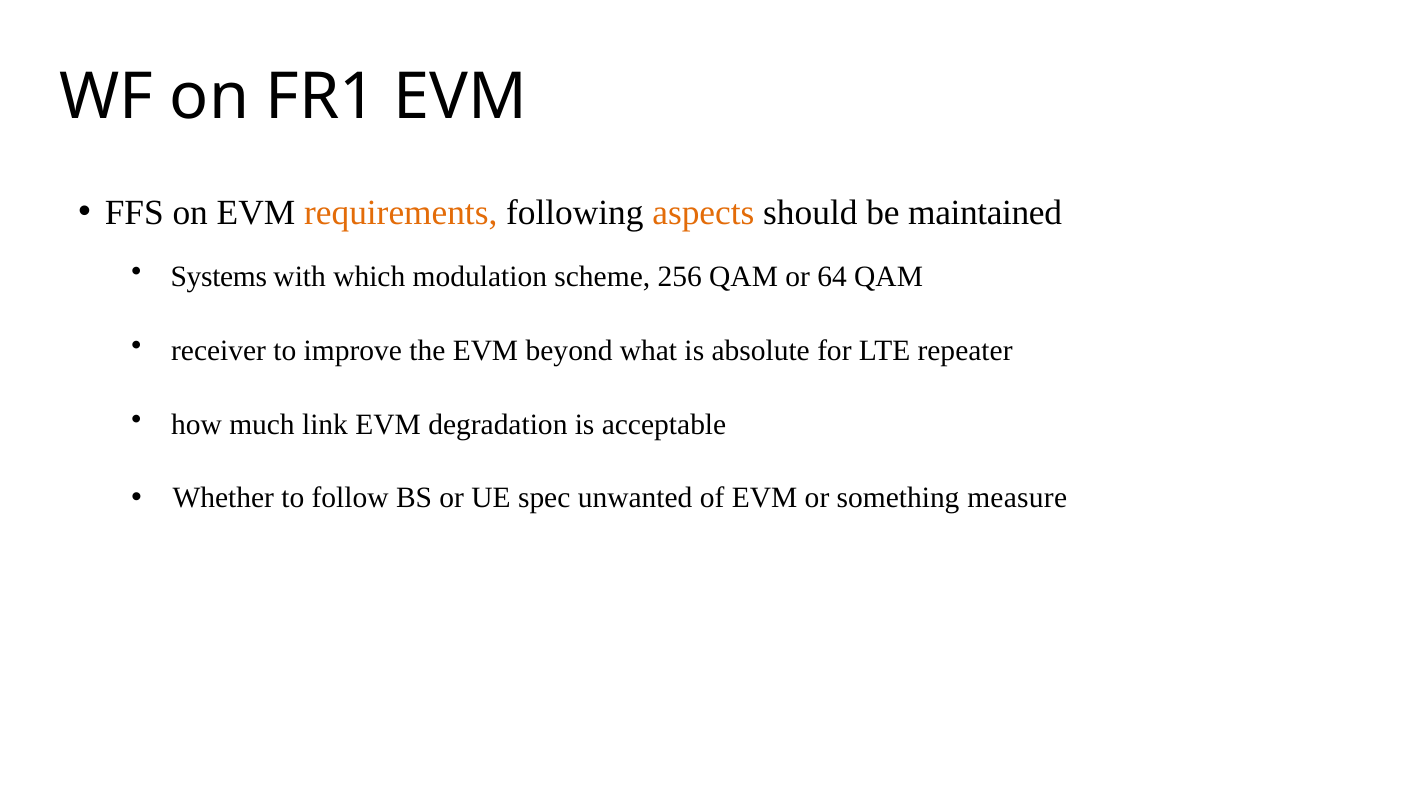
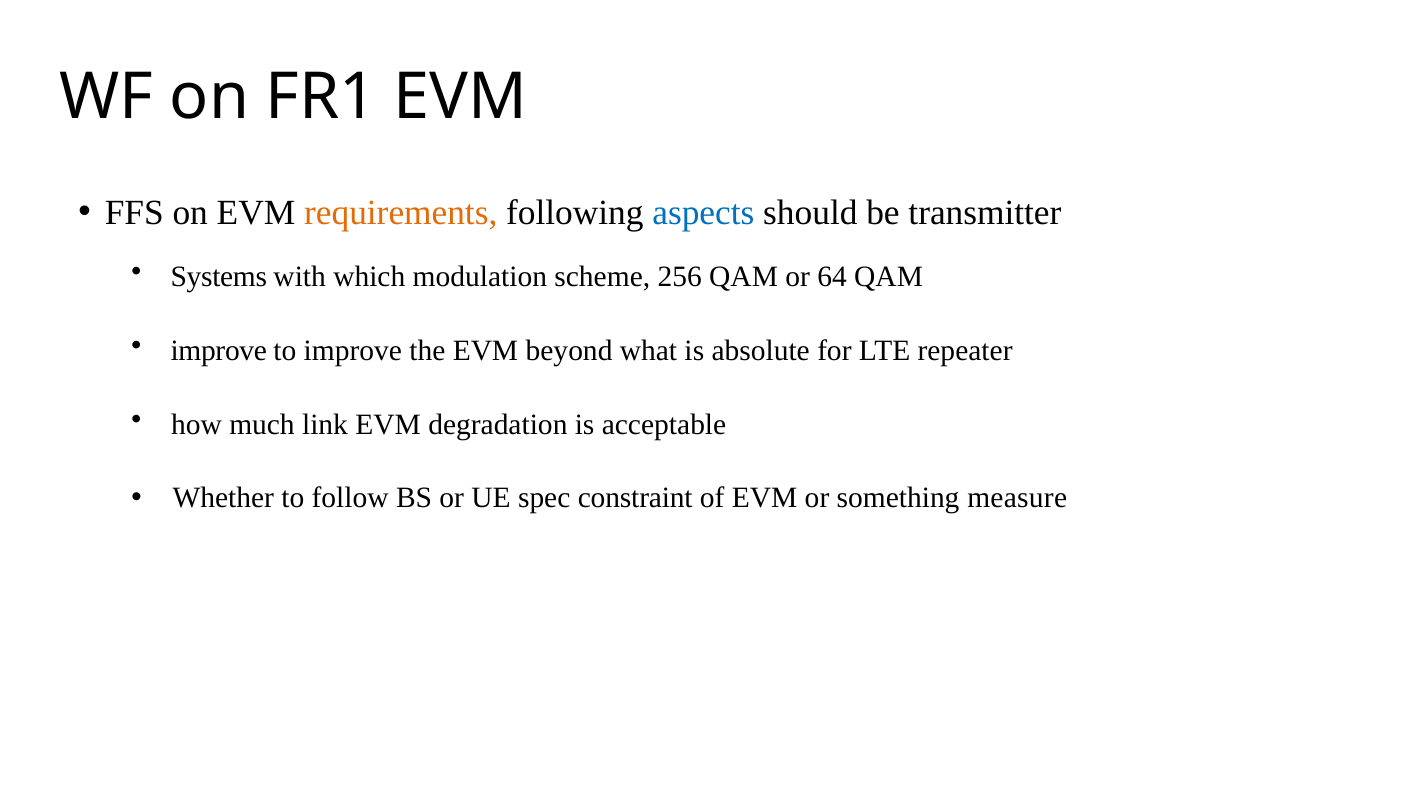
aspects colour: orange -> blue
maintained: maintained -> transmitter
receiver at (219, 350): receiver -> improve
unwanted: unwanted -> constraint
